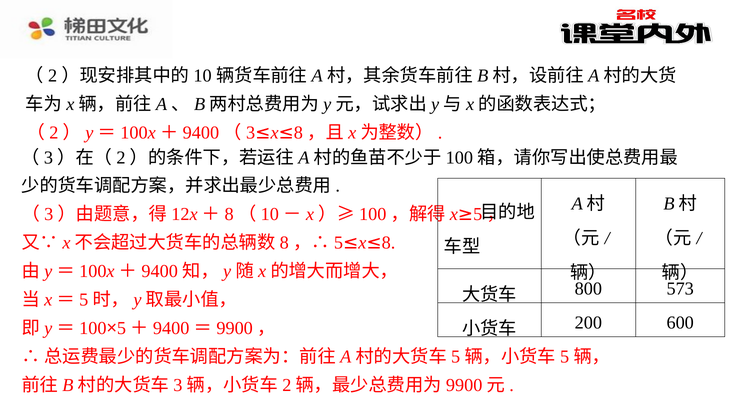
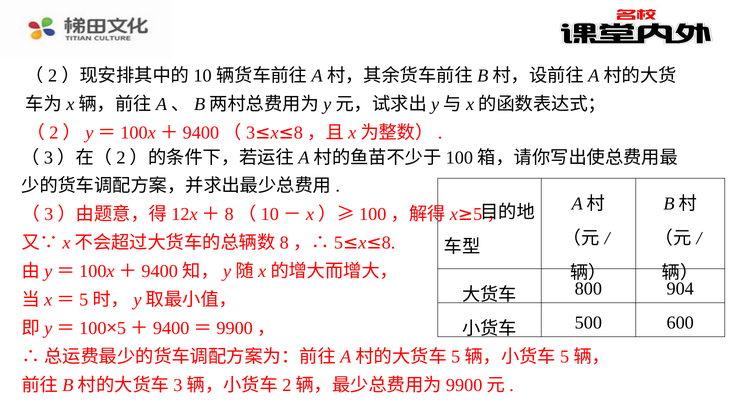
573: 573 -> 904
200: 200 -> 500
